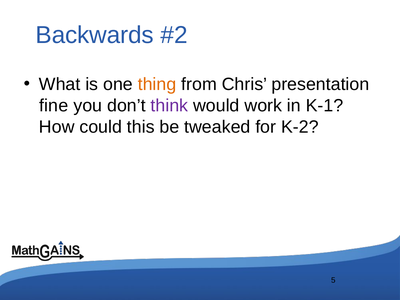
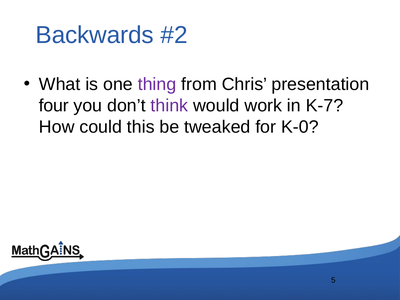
thing colour: orange -> purple
fine: fine -> four
K-1: K-1 -> K-7
K-2: K-2 -> K-0
